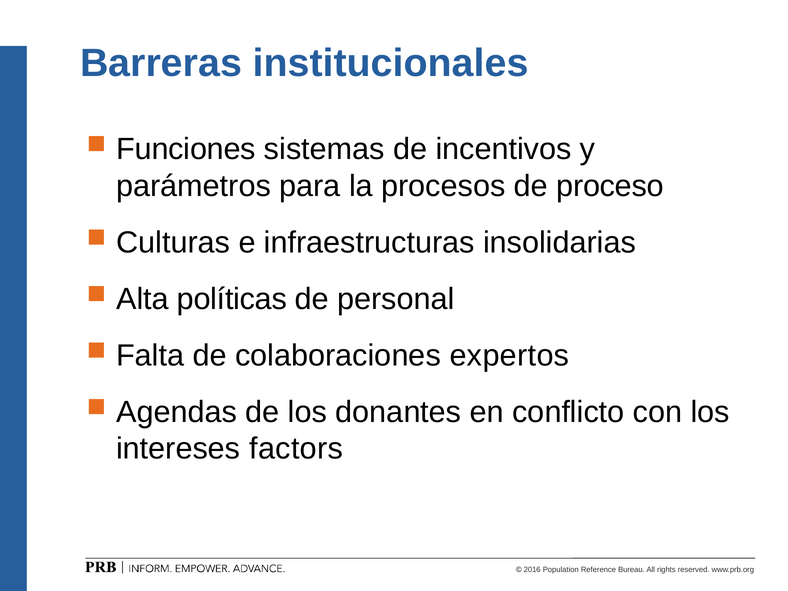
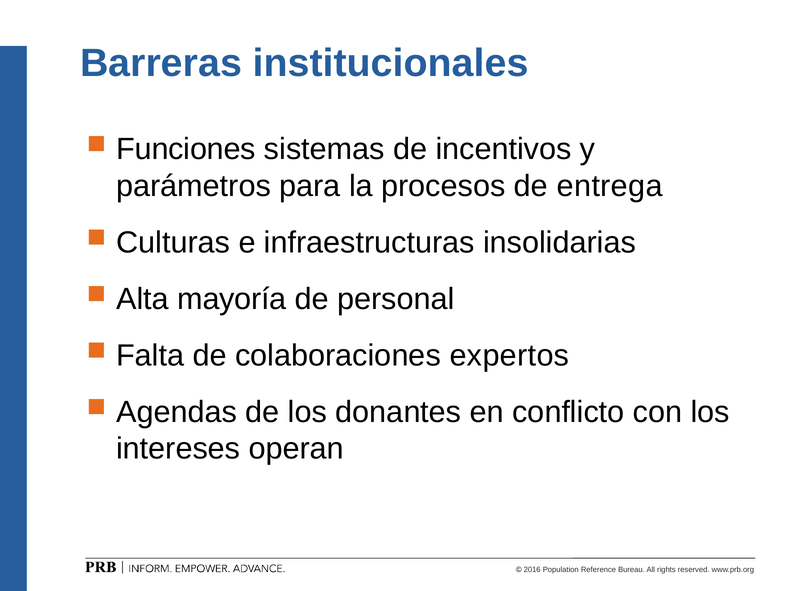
proceso: proceso -> entrega
políticas: políticas -> mayoría
factors: factors -> operan
